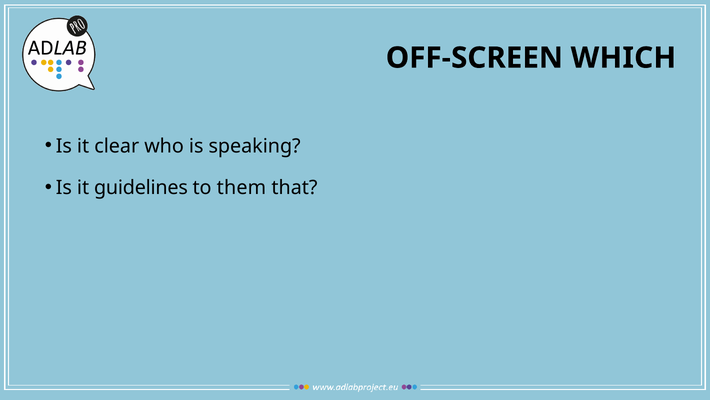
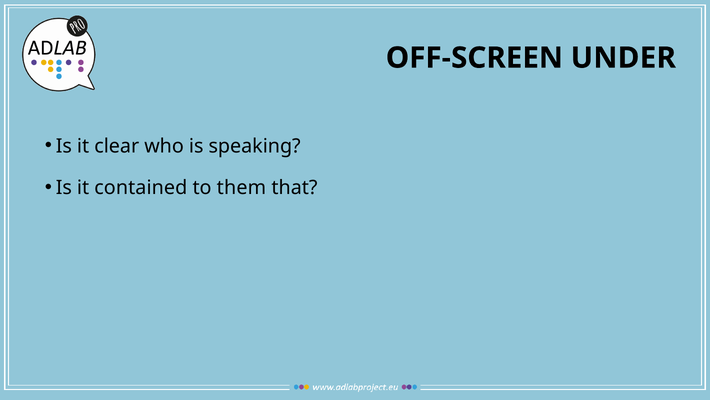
WHICH: WHICH -> UNDER
guidelines: guidelines -> contained
